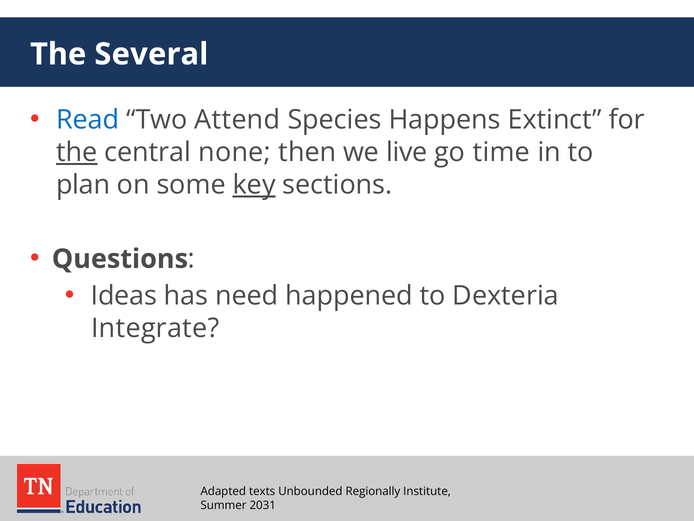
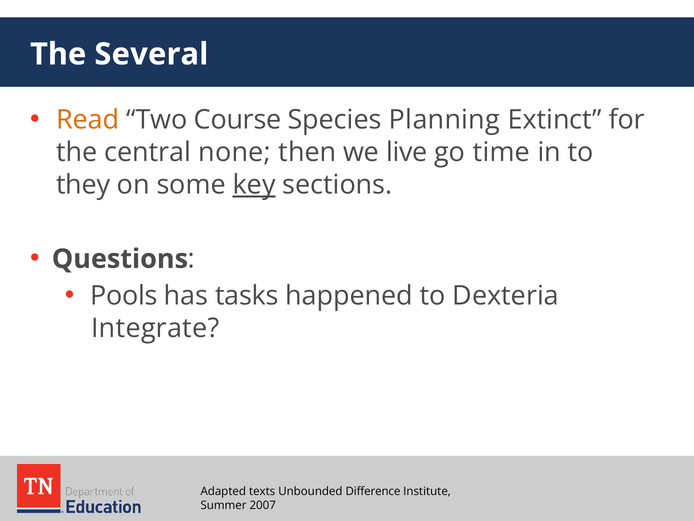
Read colour: blue -> orange
Attend: Attend -> Course
Happens: Happens -> Planning
the at (77, 152) underline: present -> none
plan: plan -> they
Ideas: Ideas -> Pools
need: need -> tasks
Regionally: Regionally -> Difference
2031: 2031 -> 2007
